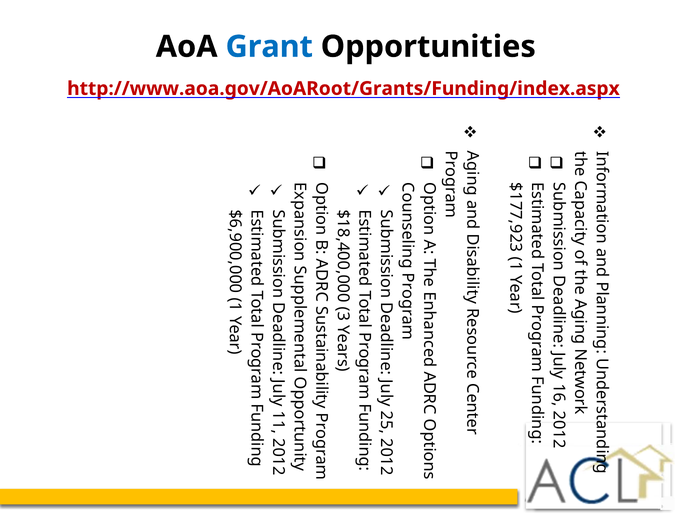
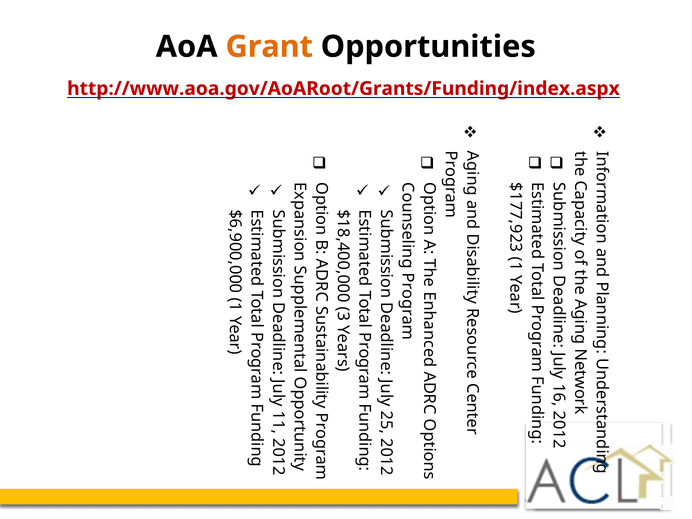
Grant colour: blue -> orange
